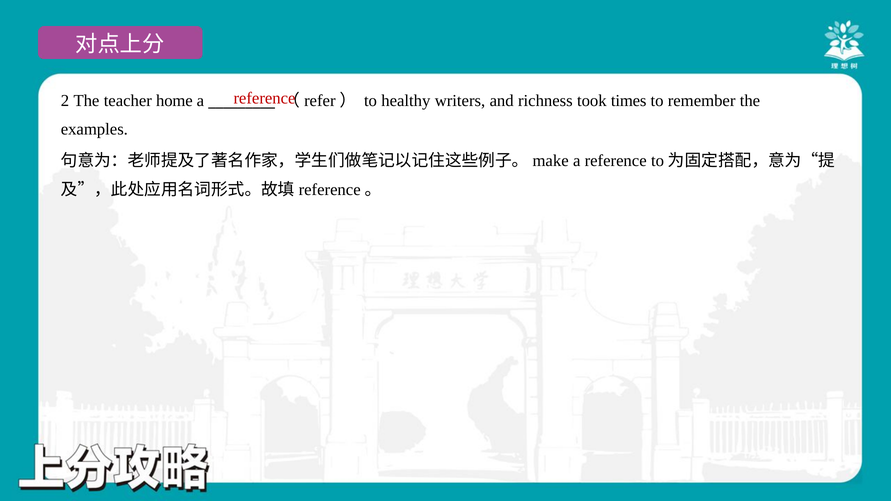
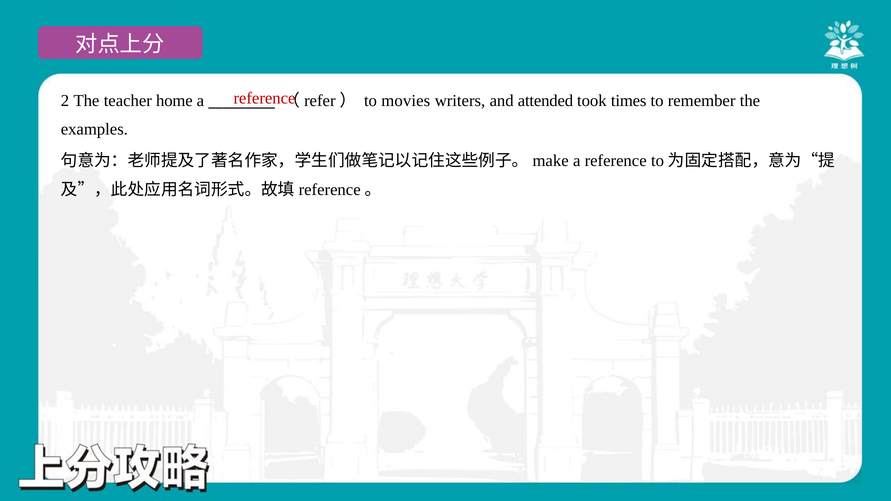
healthy: healthy -> movies
richness: richness -> attended
